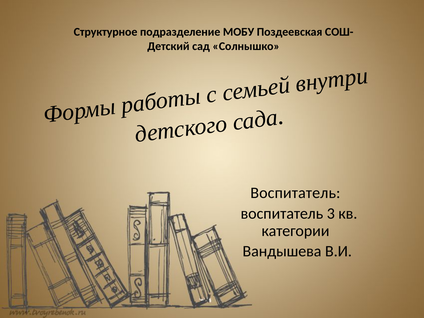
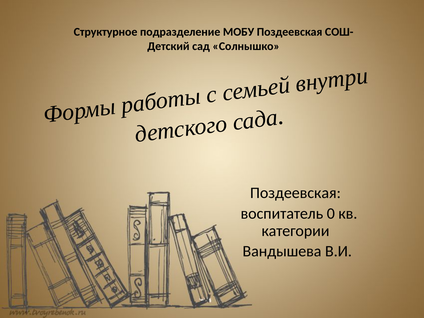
Воспитатель at (295, 193): Воспитатель -> Поздеевская
3: 3 -> 0
